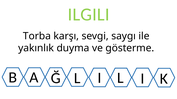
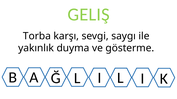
ILGILI: ILGILI -> GELIŞ
